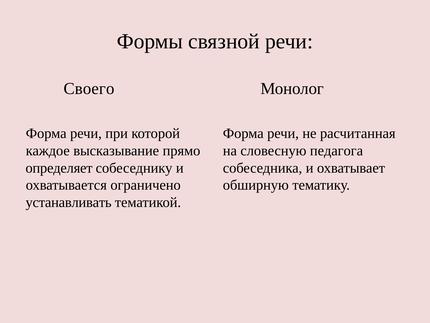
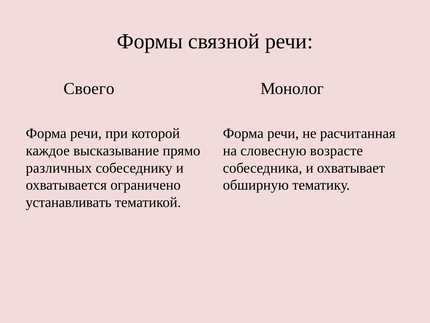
педагога: педагога -> возрасте
определяет: определяет -> различных
